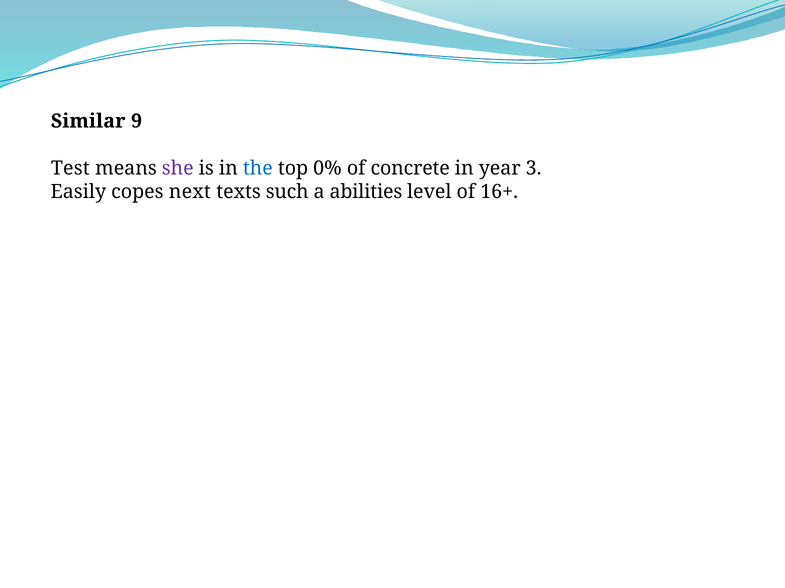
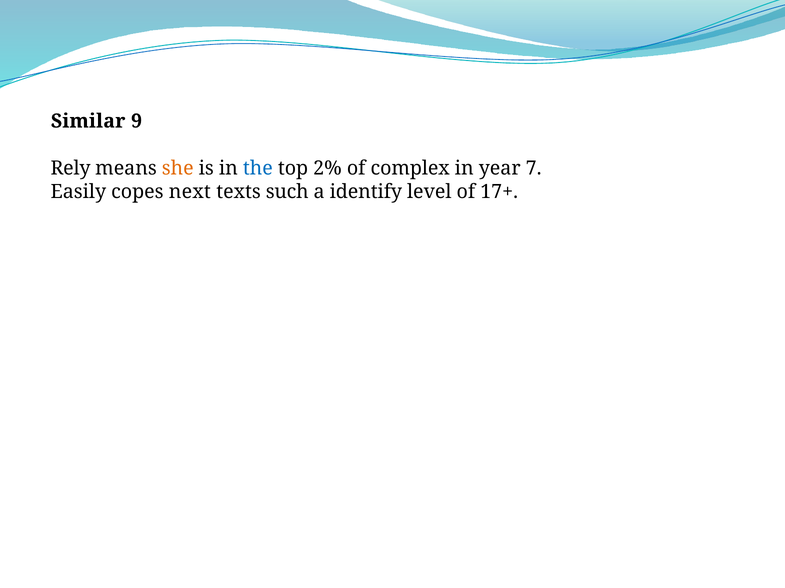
Test: Test -> Rely
she colour: purple -> orange
0%: 0% -> 2%
concrete: concrete -> complex
3: 3 -> 7
abilities: abilities -> identify
16+: 16+ -> 17+
